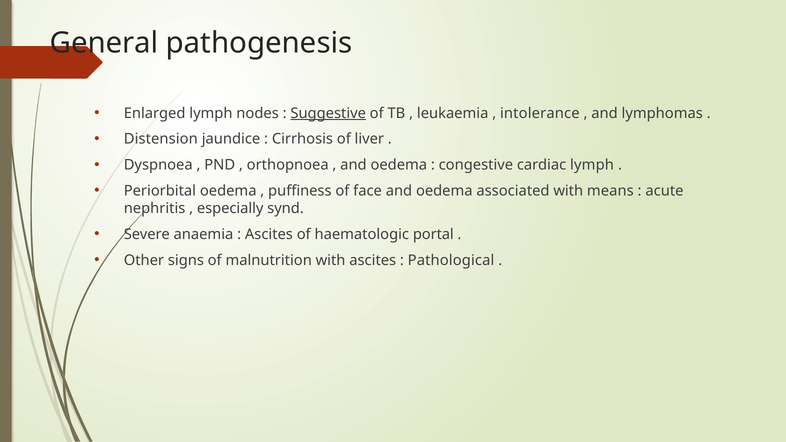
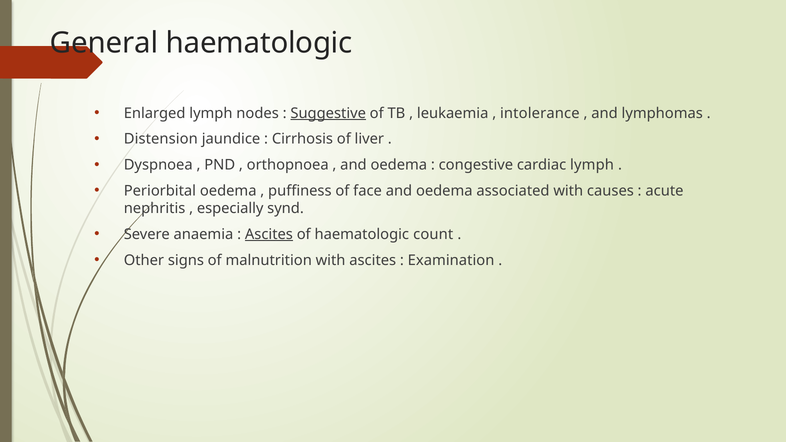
General pathogenesis: pathogenesis -> haematologic
means: means -> causes
Ascites at (269, 234) underline: none -> present
portal: portal -> count
Pathological: Pathological -> Examination
